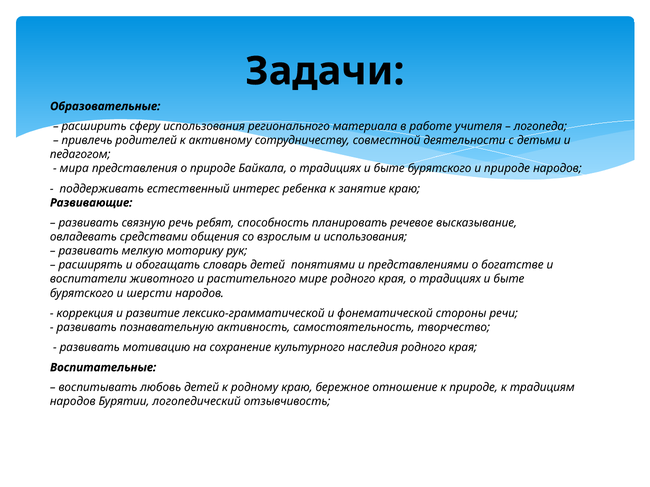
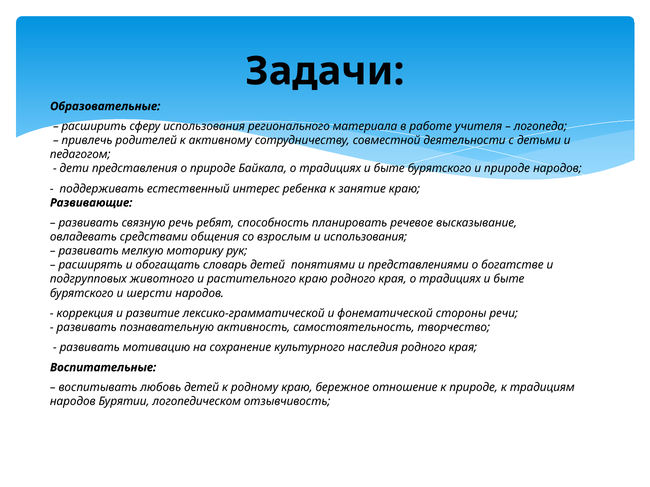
мира: мира -> дети
воспитатели: воспитатели -> подгрупповых
растительного мире: мире -> краю
логопедический: логопедический -> логопедическом
